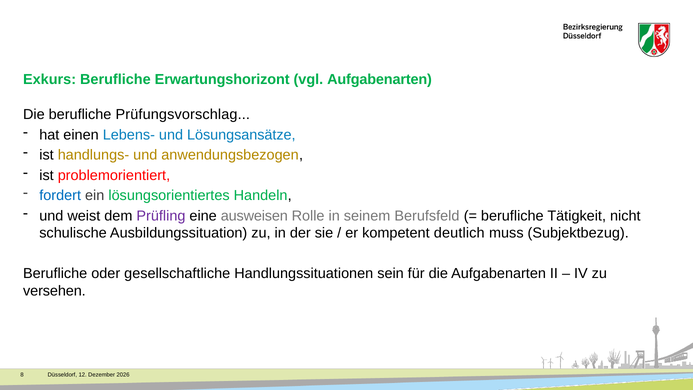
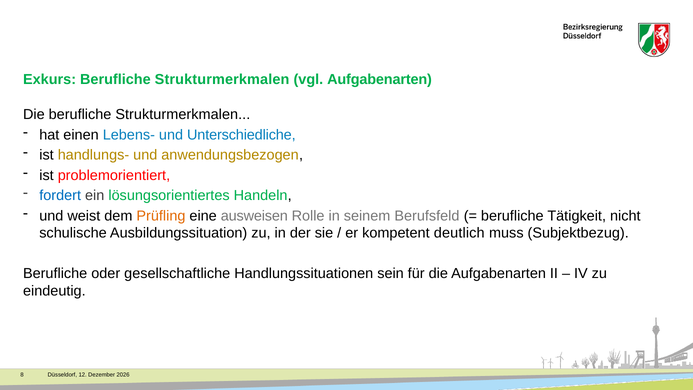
Exkurs Berufliche Erwartungshorizont: Erwartungshorizont -> Strukturmerkmalen
Die berufliche Prüfungsvorschlag: Prüfungsvorschlag -> Strukturmerkmalen
Lösungsansätze: Lösungsansätze -> Unterschiedliche
Prüfling colour: purple -> orange
versehen: versehen -> eindeutig
